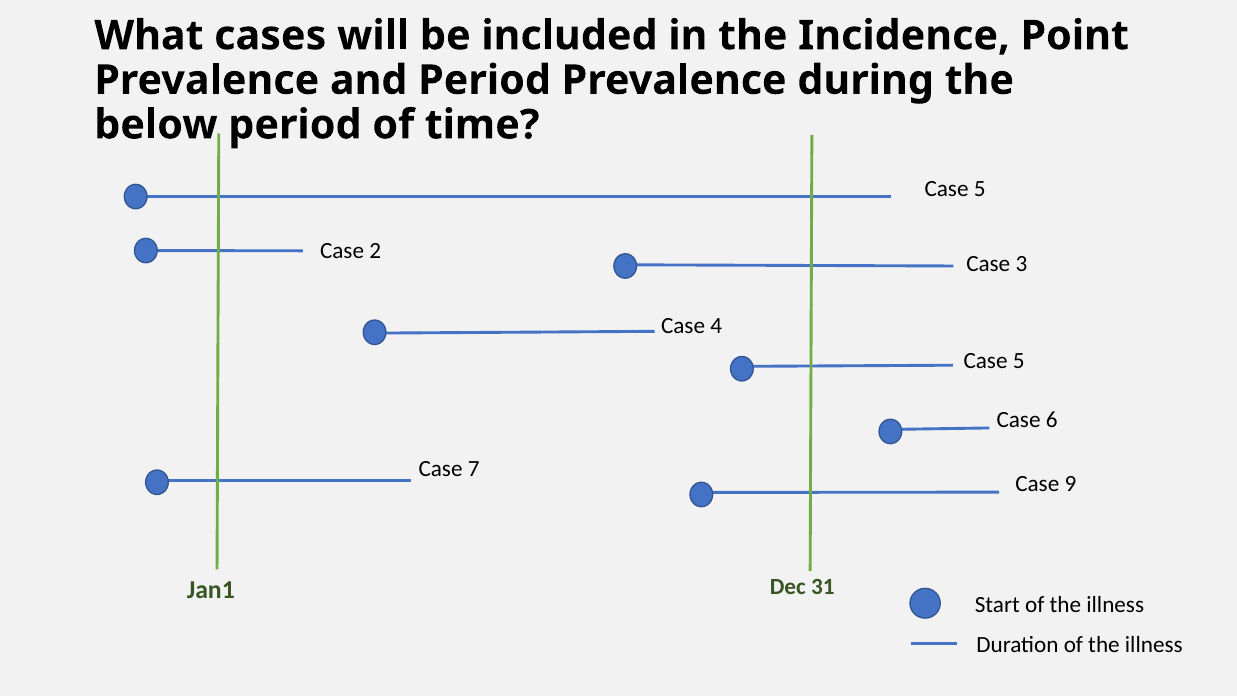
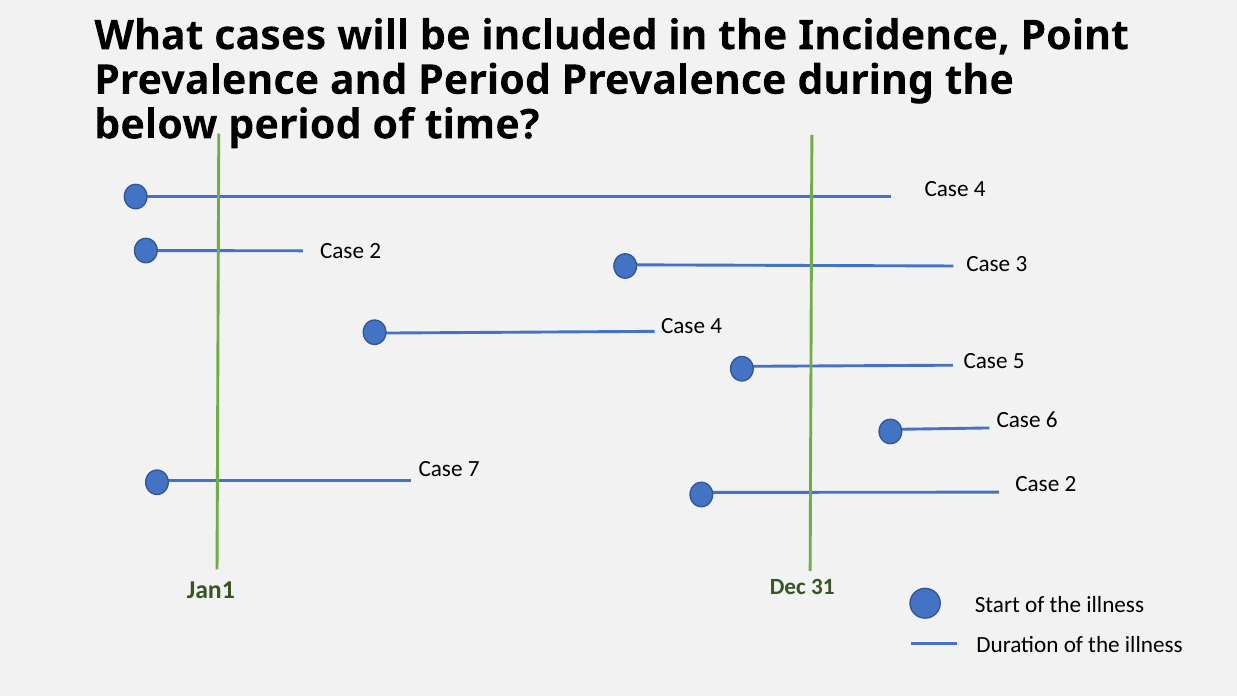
5 at (980, 189): 5 -> 4
9 at (1070, 484): 9 -> 2
